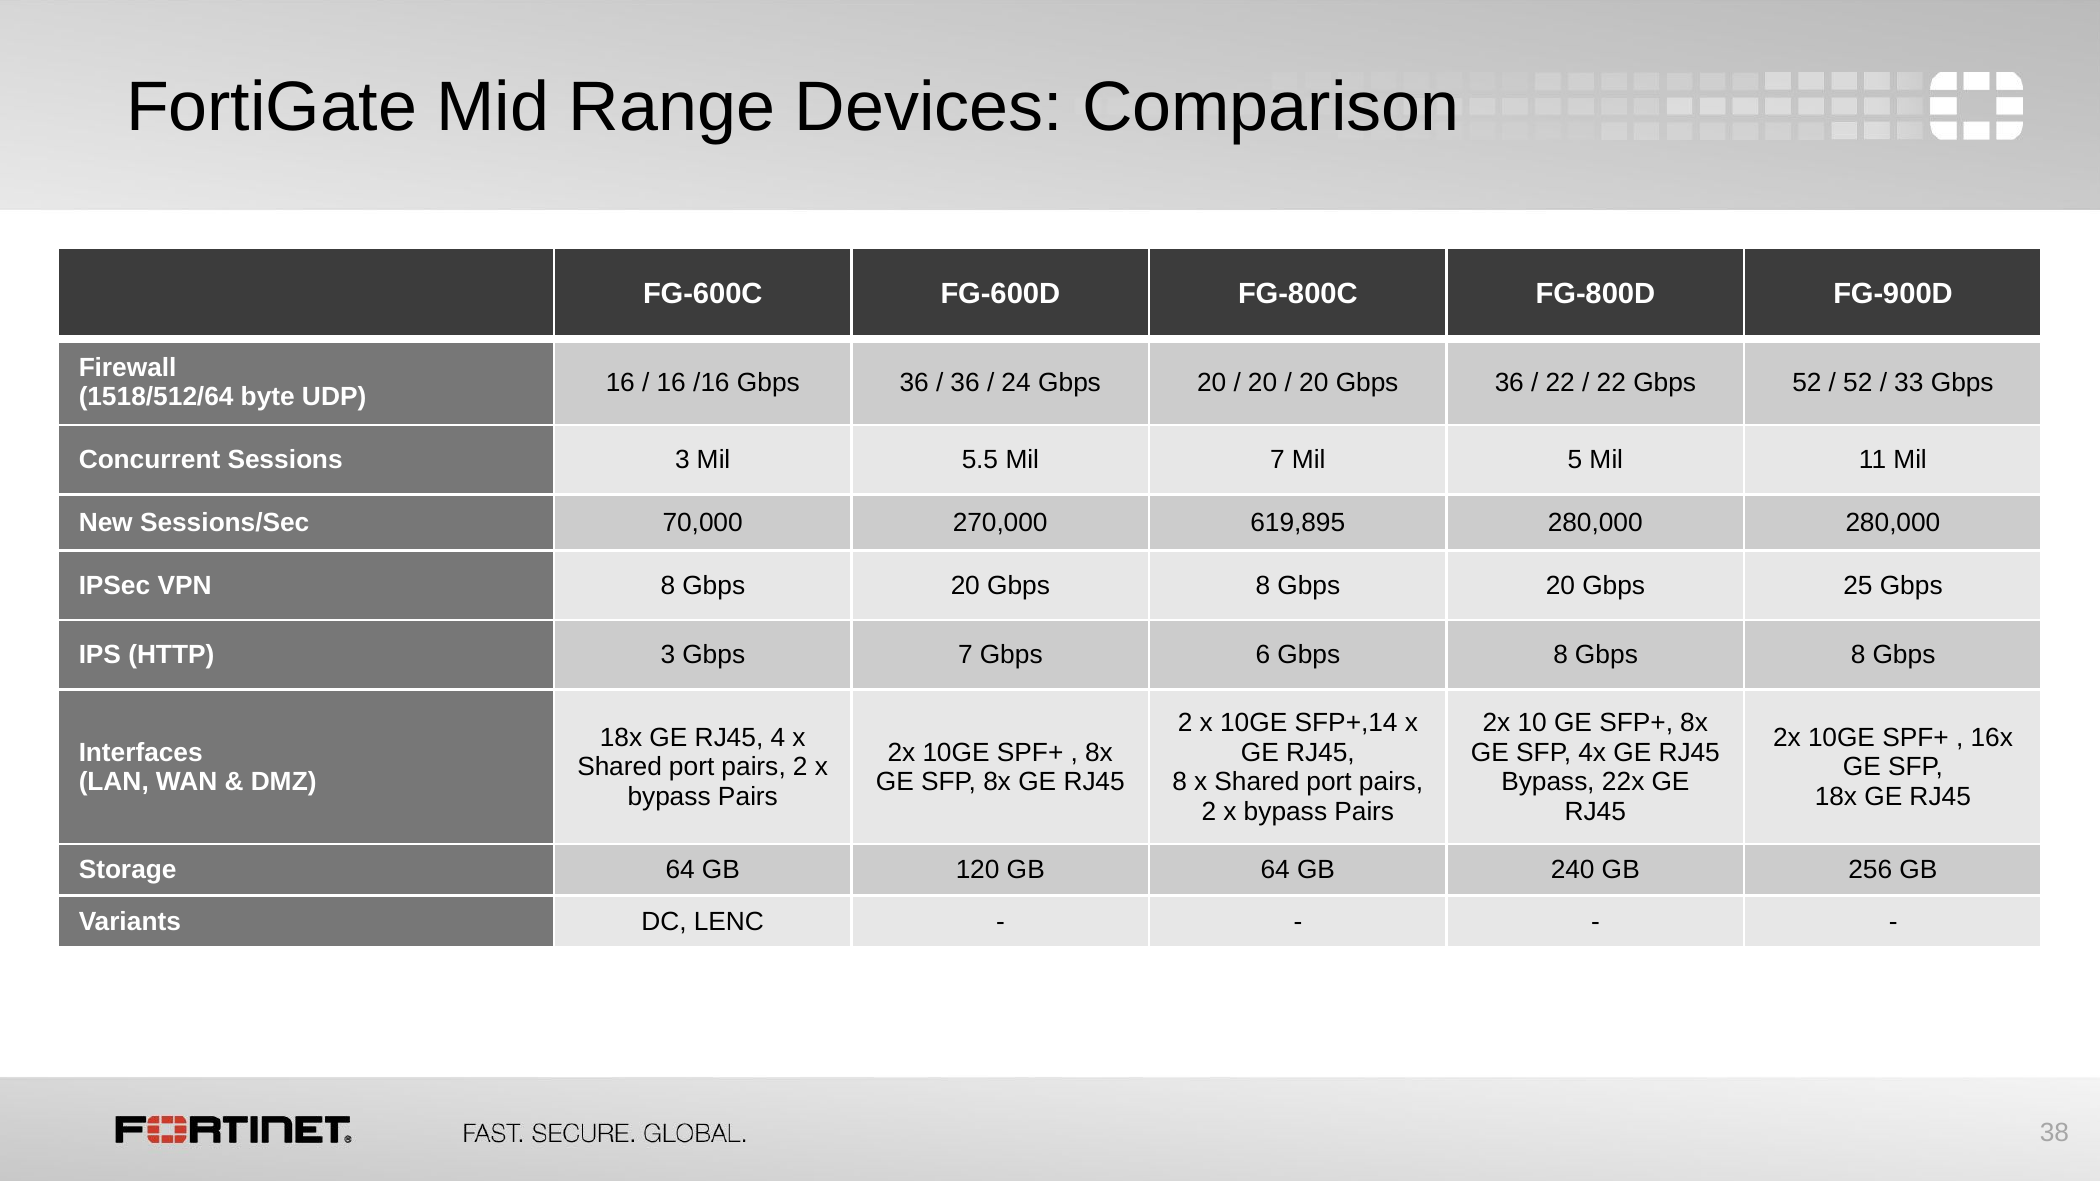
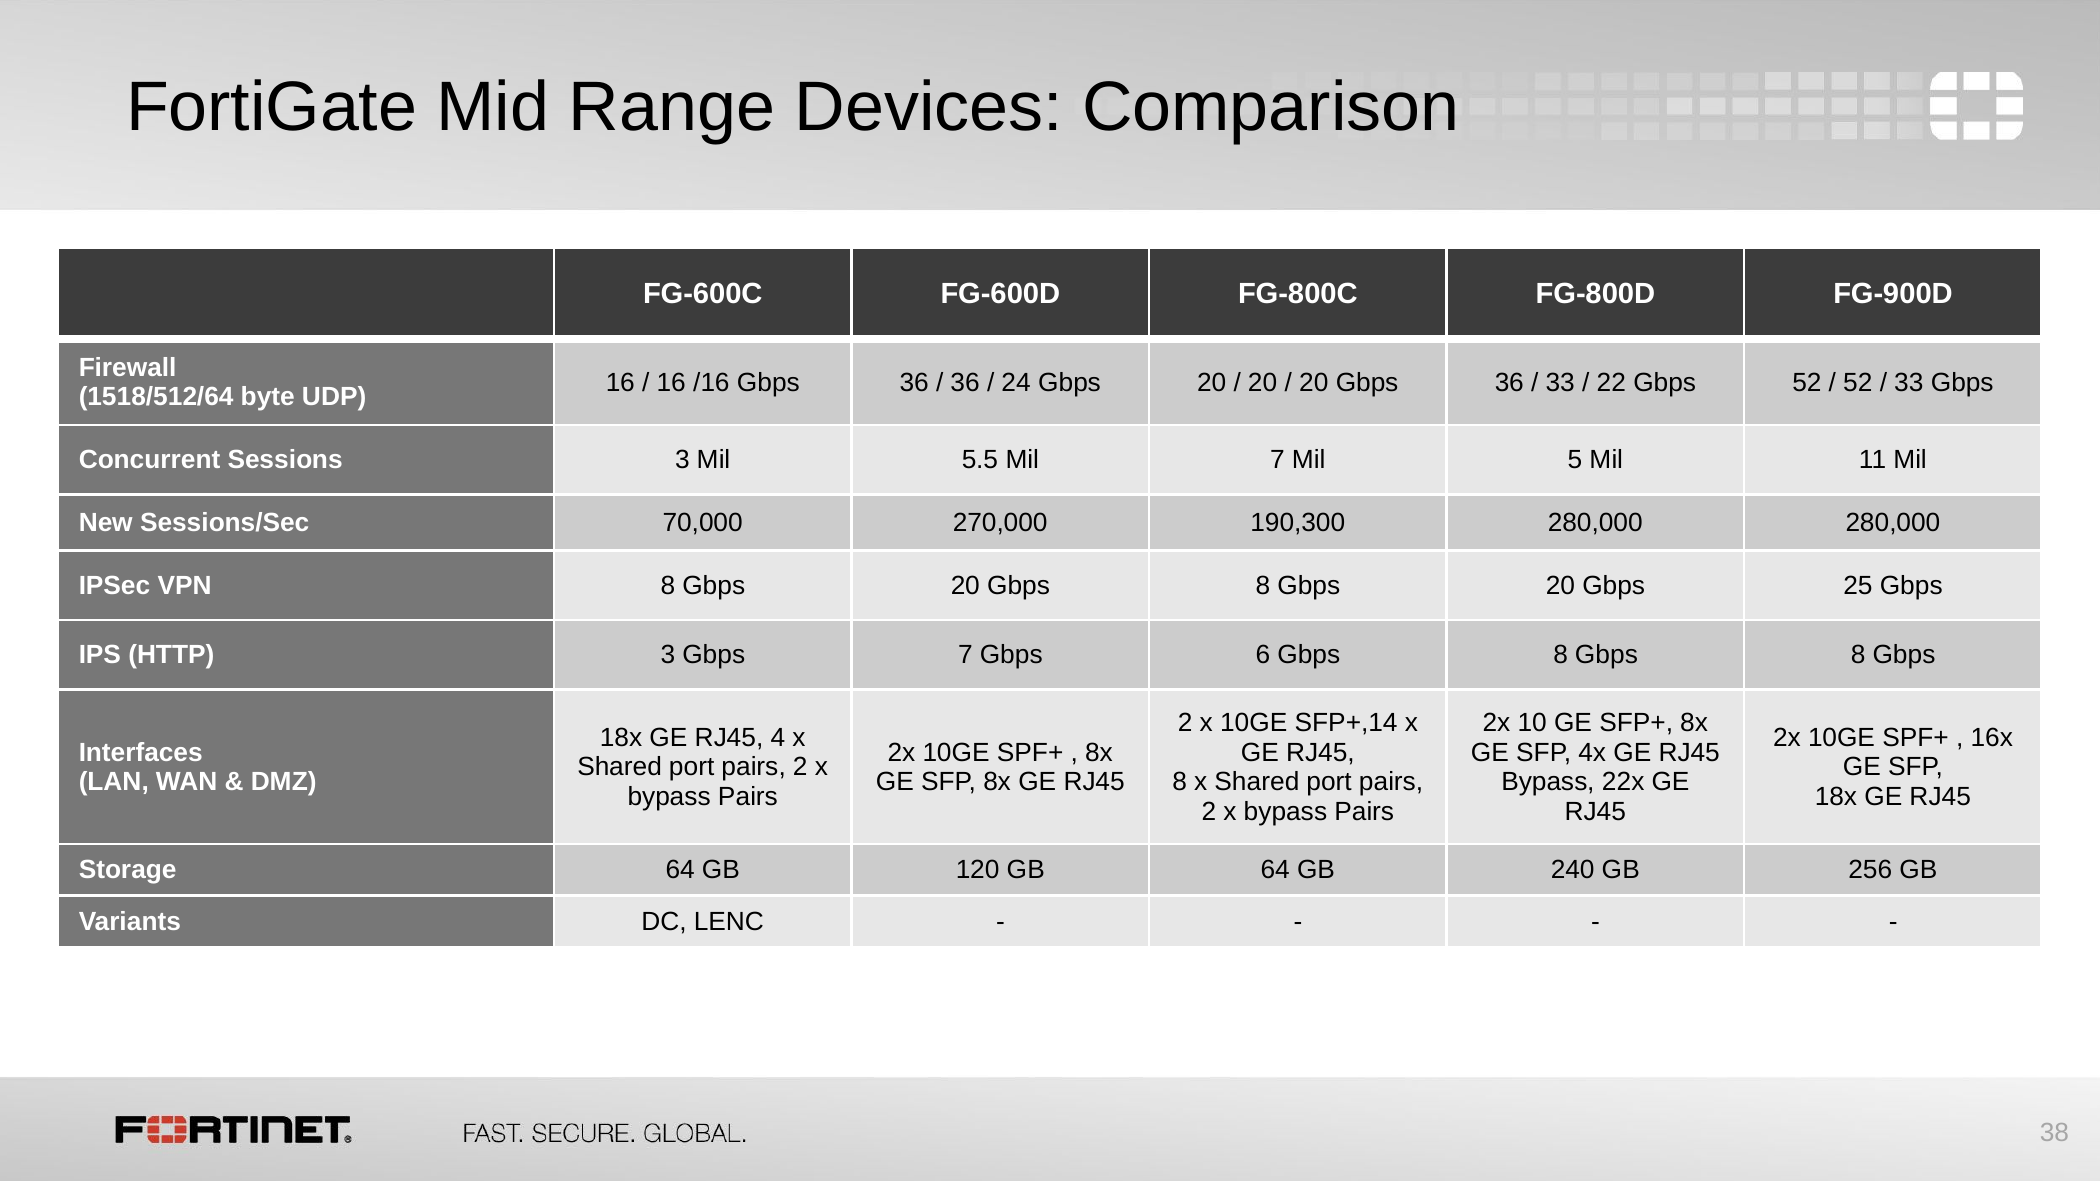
22 at (1560, 382): 22 -> 33
619,895: 619,895 -> 190,300
